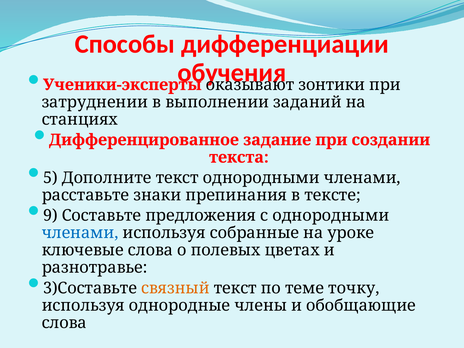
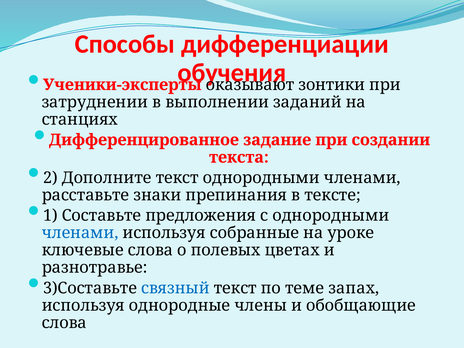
5: 5 -> 2
9: 9 -> 1
связный colour: orange -> blue
точку: точку -> запах
